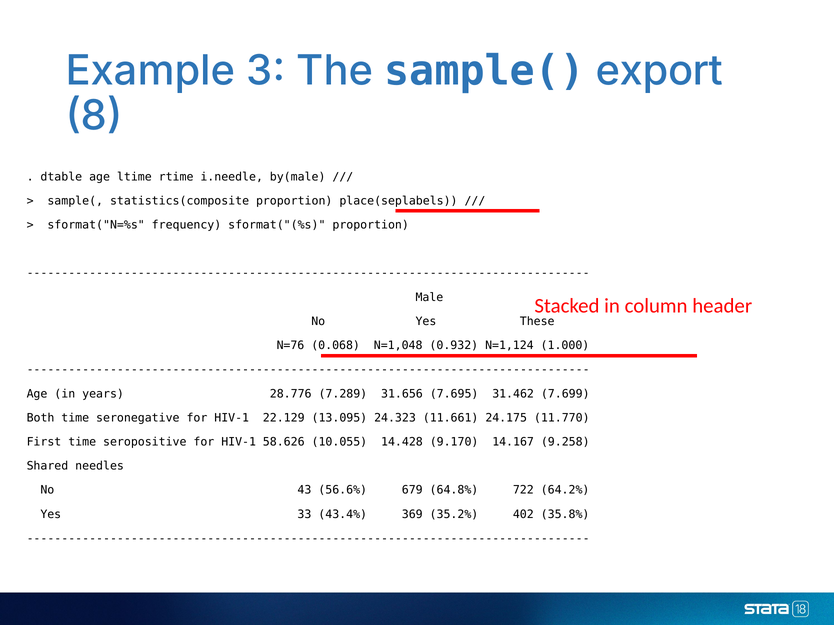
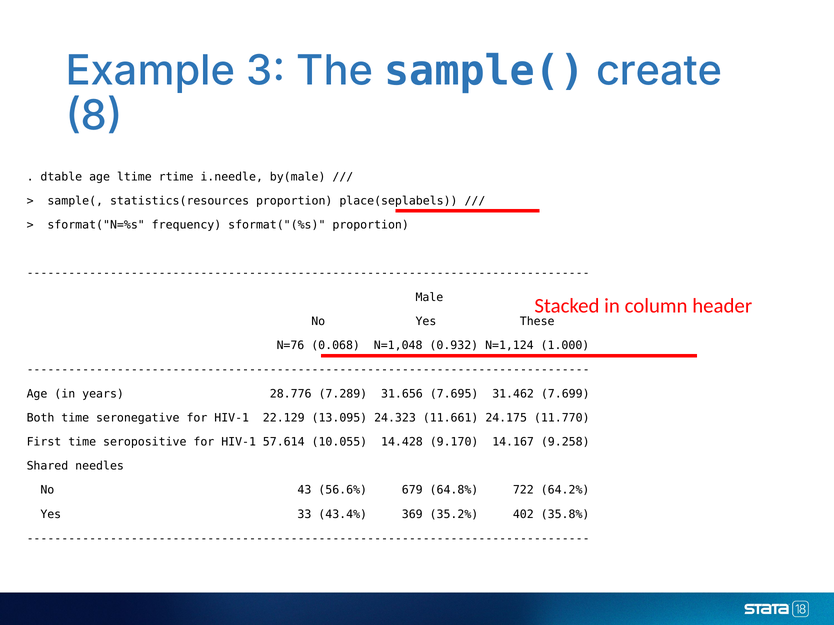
export: export -> create
statistics(composite: statistics(composite -> statistics(resources
58.626: 58.626 -> 57.614
